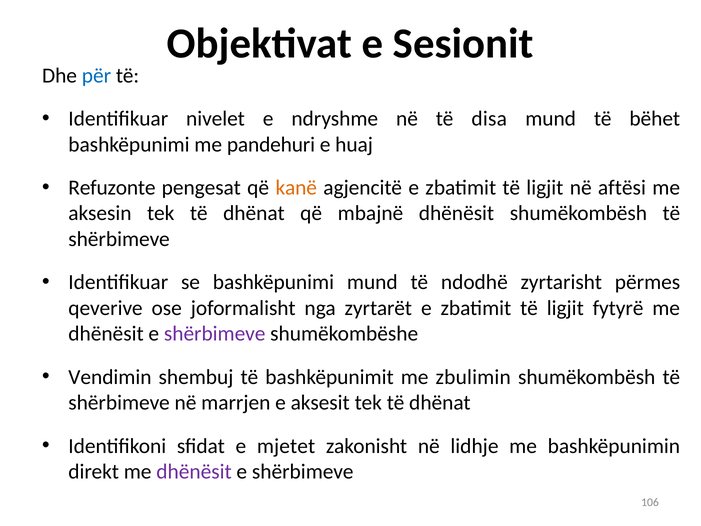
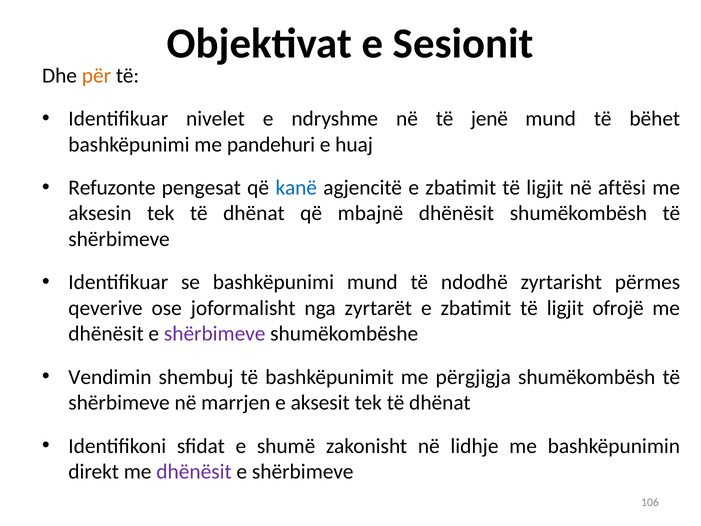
për colour: blue -> orange
disa: disa -> jenë
kanë colour: orange -> blue
fytyrë: fytyrë -> ofrojë
zbulimin: zbulimin -> përgjigja
mjetet: mjetet -> shumë
